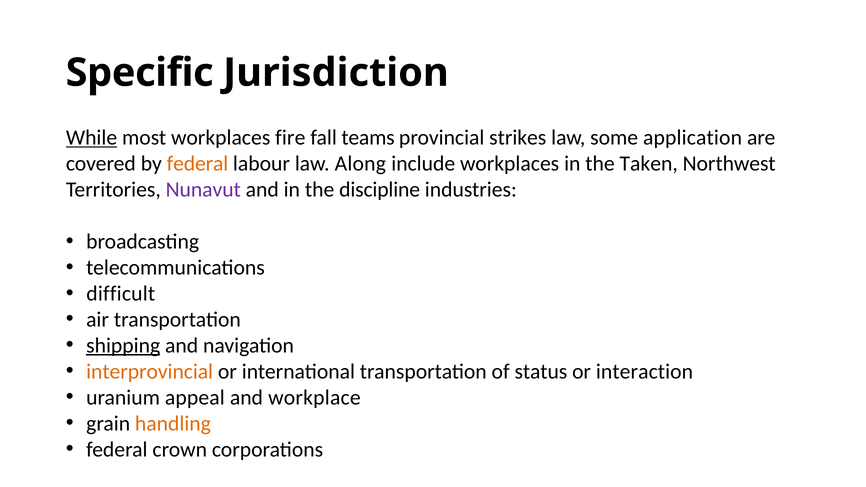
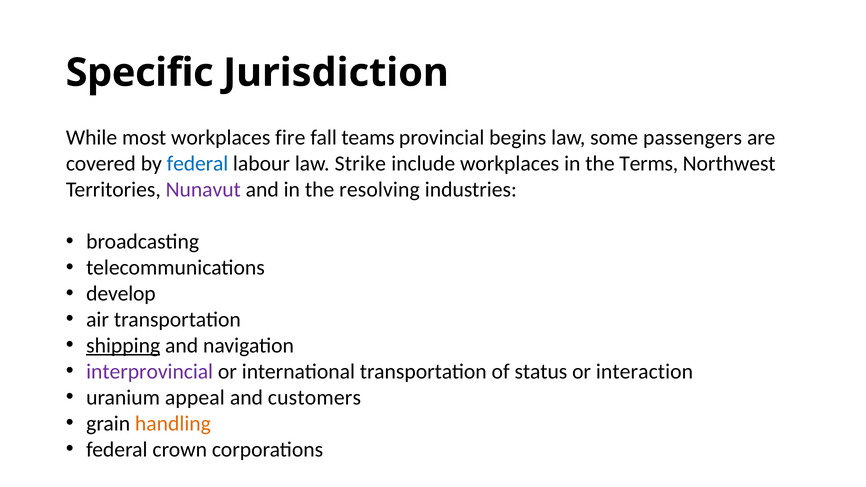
While underline: present -> none
strikes: strikes -> begins
application: application -> passengers
federal at (197, 164) colour: orange -> blue
Along: Along -> Strike
Taken: Taken -> Terms
discipline: discipline -> resolving
difficult: difficult -> develop
interprovincial colour: orange -> purple
workplace: workplace -> customers
